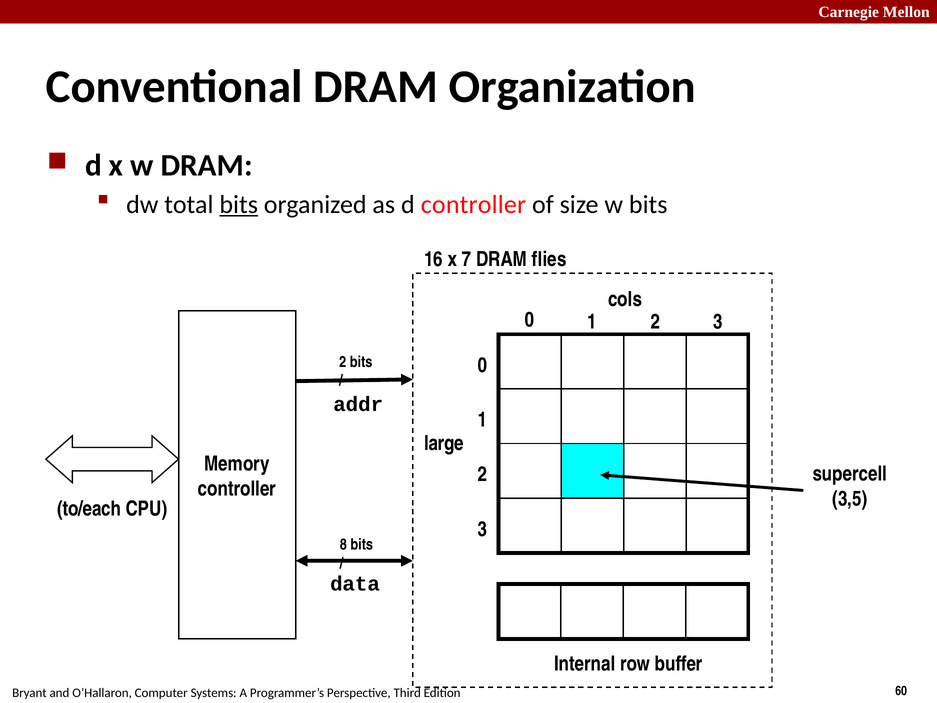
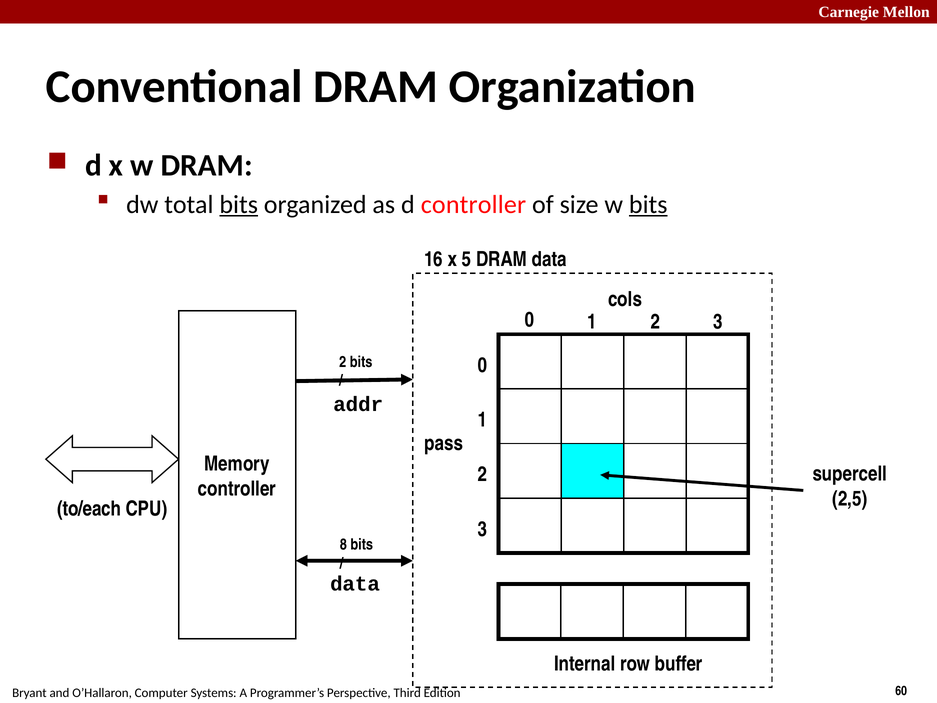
bits at (648, 204) underline: none -> present
7: 7 -> 5
DRAM flies: flies -> data
large: large -> pass
3,5: 3,5 -> 2,5
